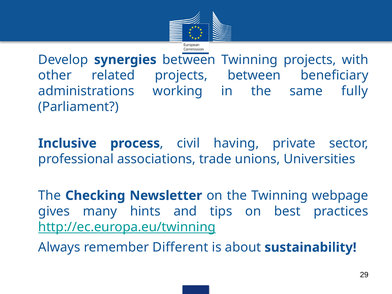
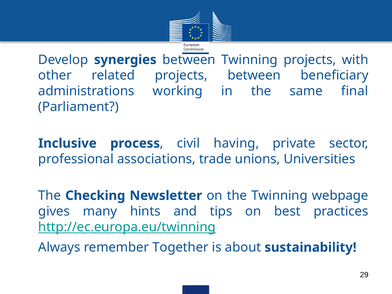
fully: fully -> final
Different: Different -> Together
